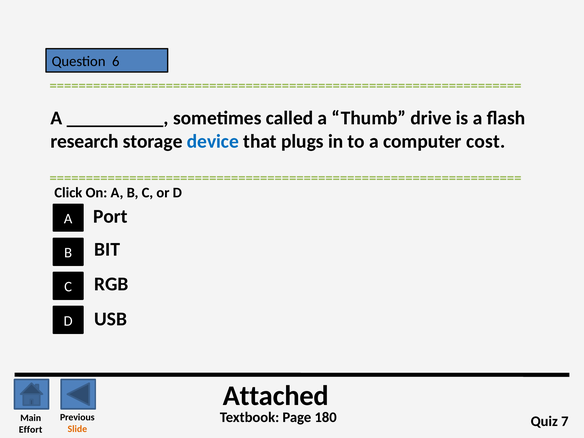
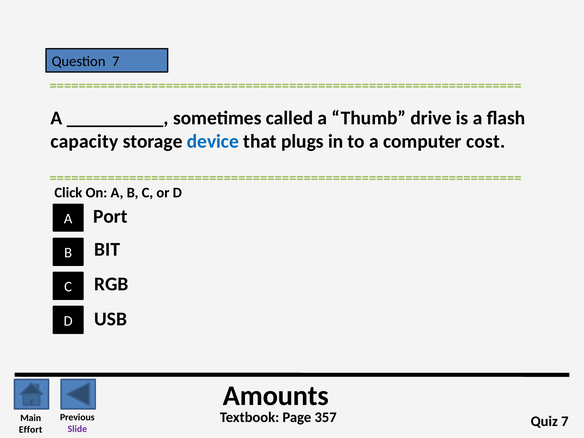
Question 6: 6 -> 7
research: research -> capacity
Attached: Attached -> Amounts
180: 180 -> 357
Slide colour: orange -> purple
